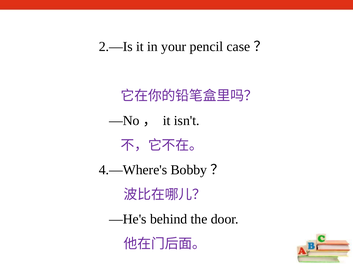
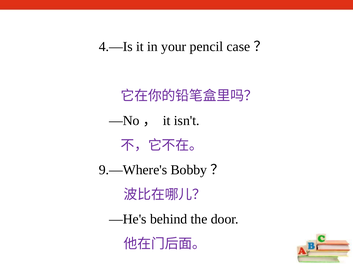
2.—Is: 2.—Is -> 4.—Is
4.—Where's: 4.—Where's -> 9.—Where's
